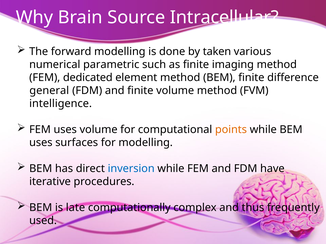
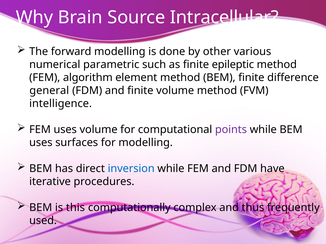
taken: taken -> other
imaging: imaging -> epileptic
dedicated: dedicated -> algorithm
points colour: orange -> purple
late: late -> this
